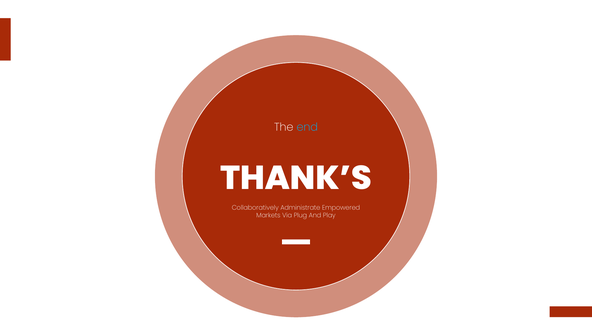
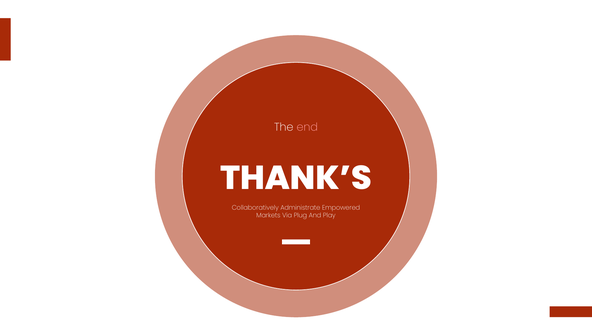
end colour: light blue -> pink
